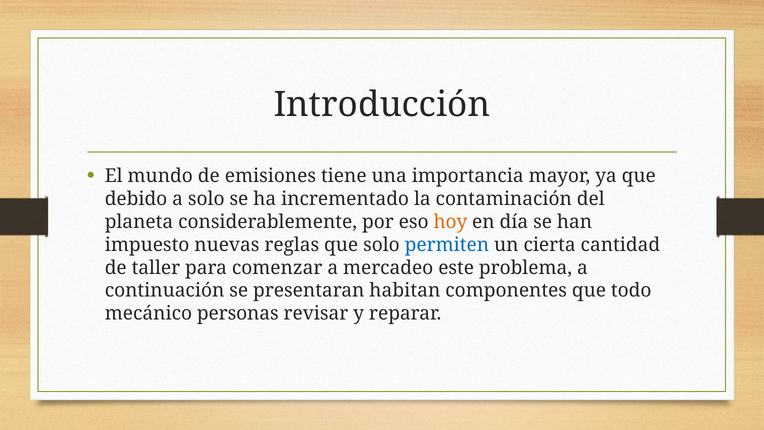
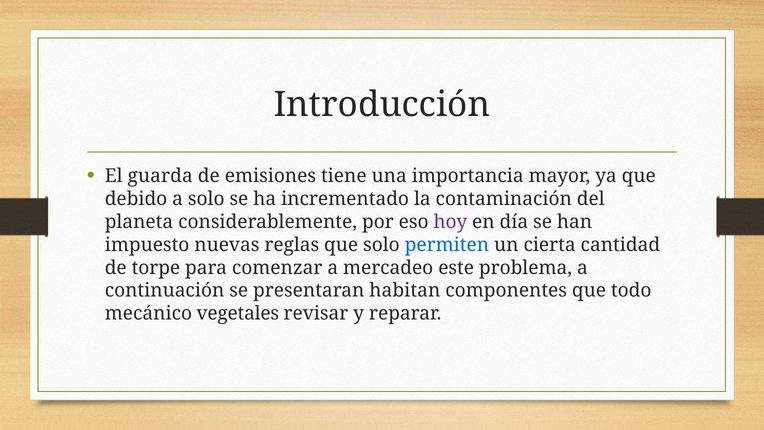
mundo: mundo -> guarda
hoy colour: orange -> purple
taller: taller -> torpe
personas: personas -> vegetales
